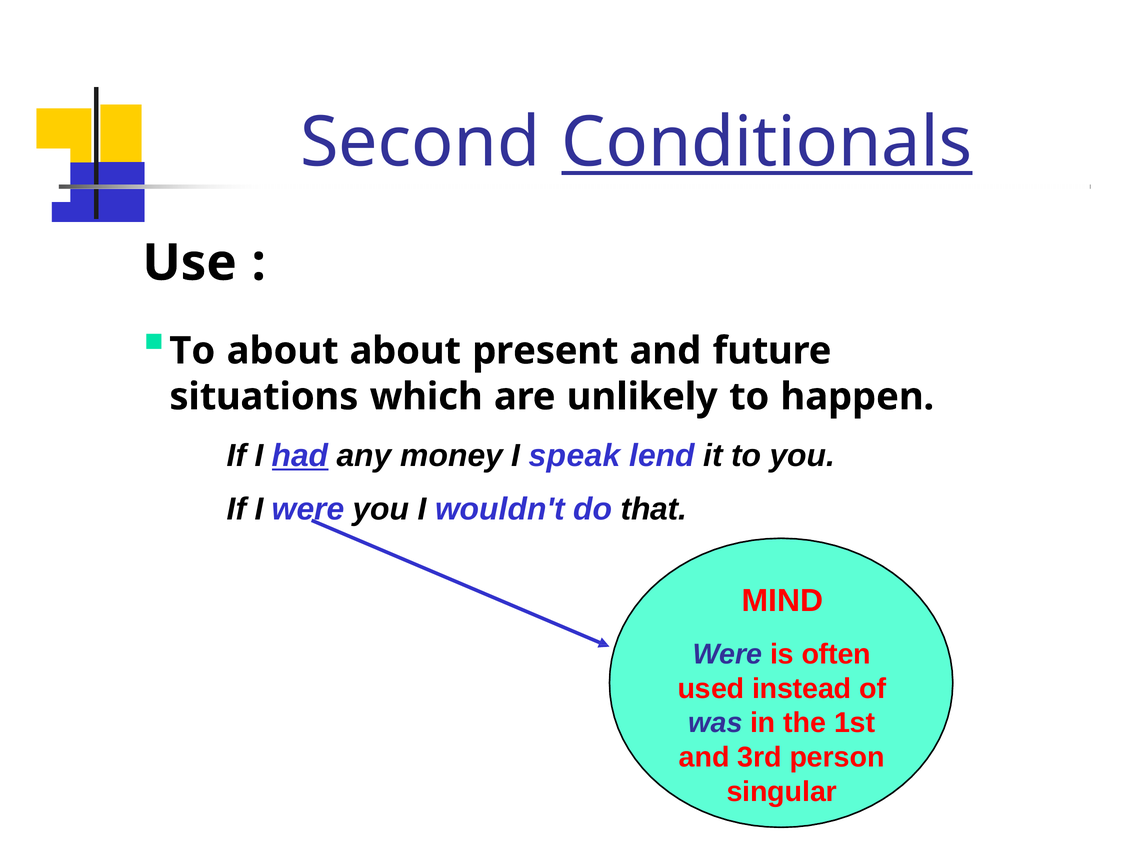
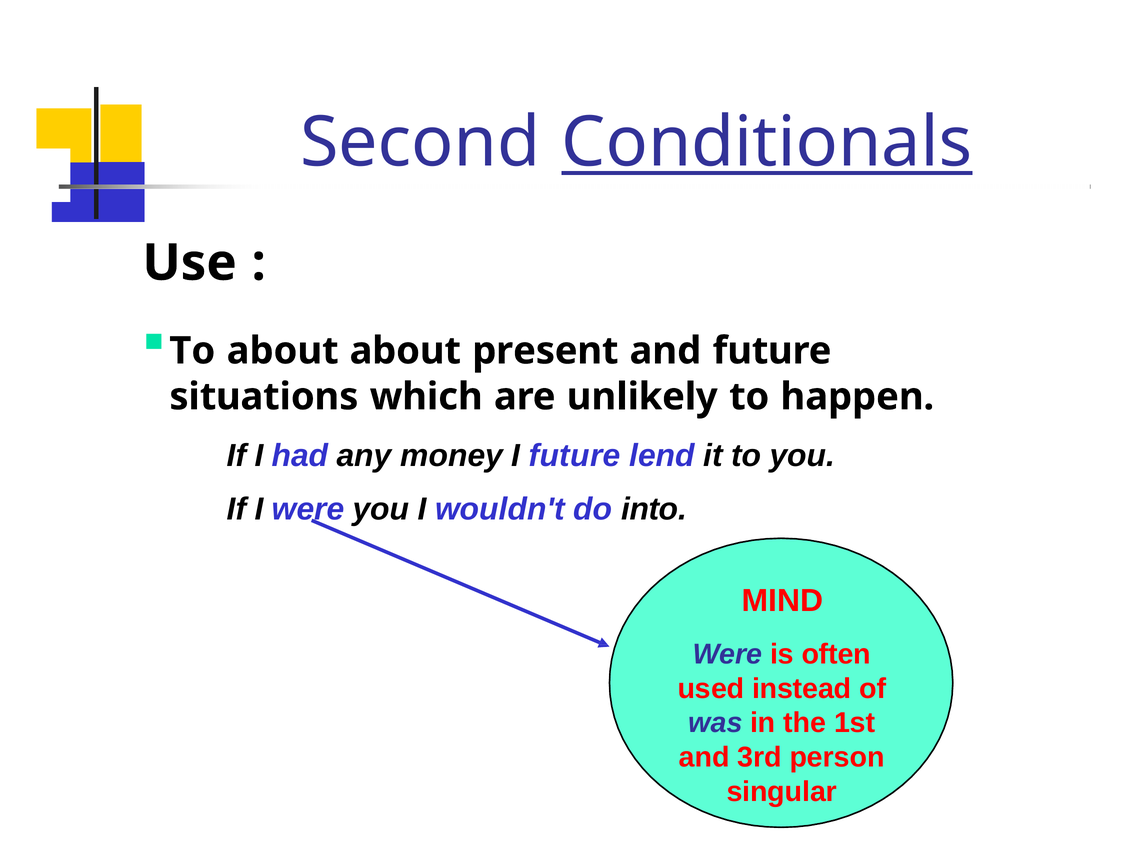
had underline: present -> none
I speak: speak -> future
that: that -> into
